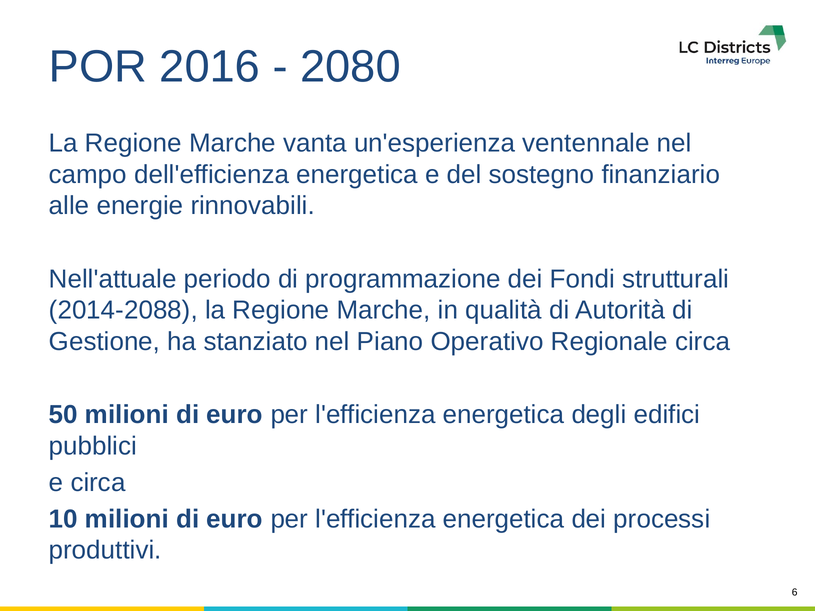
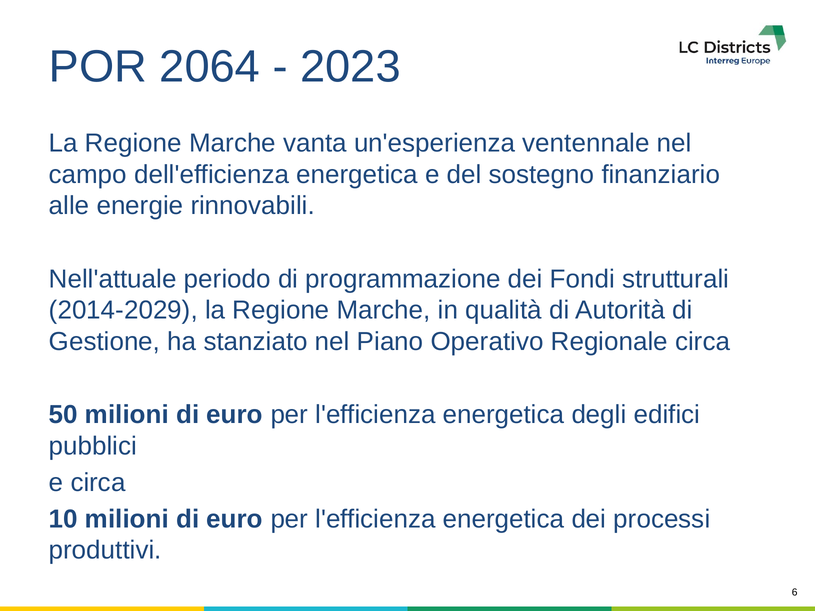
2016: 2016 -> 2064
2080: 2080 -> 2023
2014-2088: 2014-2088 -> 2014-2029
